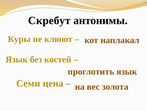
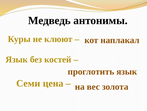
Скребут: Скребут -> Медведь
